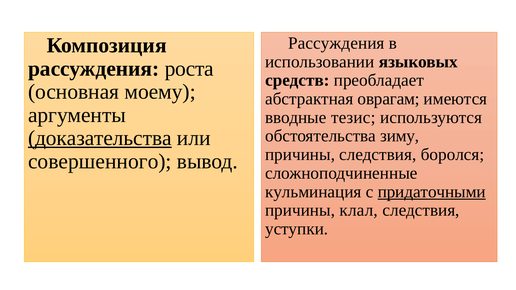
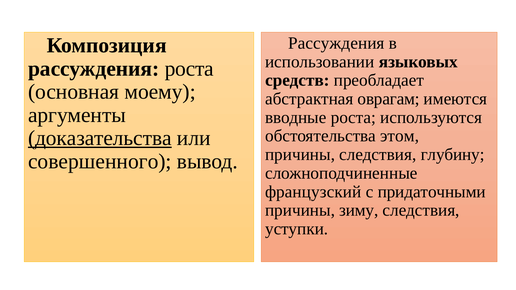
вводные тезис: тезис -> роста
зиму: зиму -> этом
боролся: боролся -> глубину
кульминация: кульминация -> французский
придаточными underline: present -> none
клал: клал -> зиму
